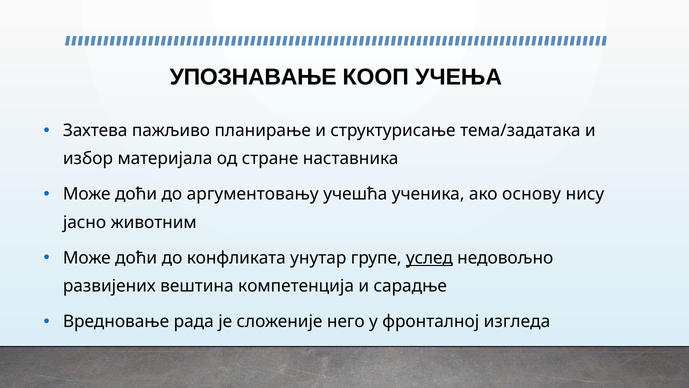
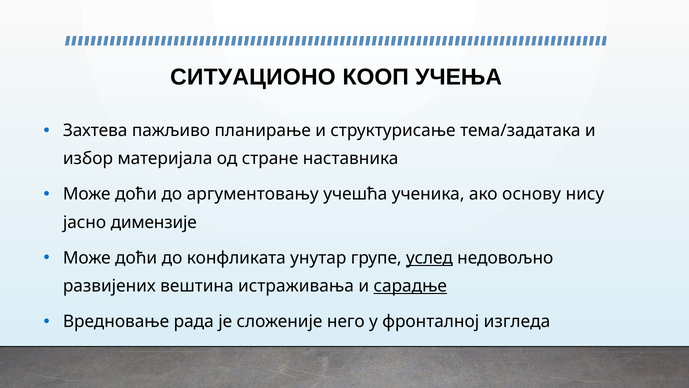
УПОЗНАВАЊЕ: УПОЗНАВАЊЕ -> СИТУАЦИОНО
животним: животним -> димензије
компетенција: компетенција -> истраживања
сарадње underline: none -> present
